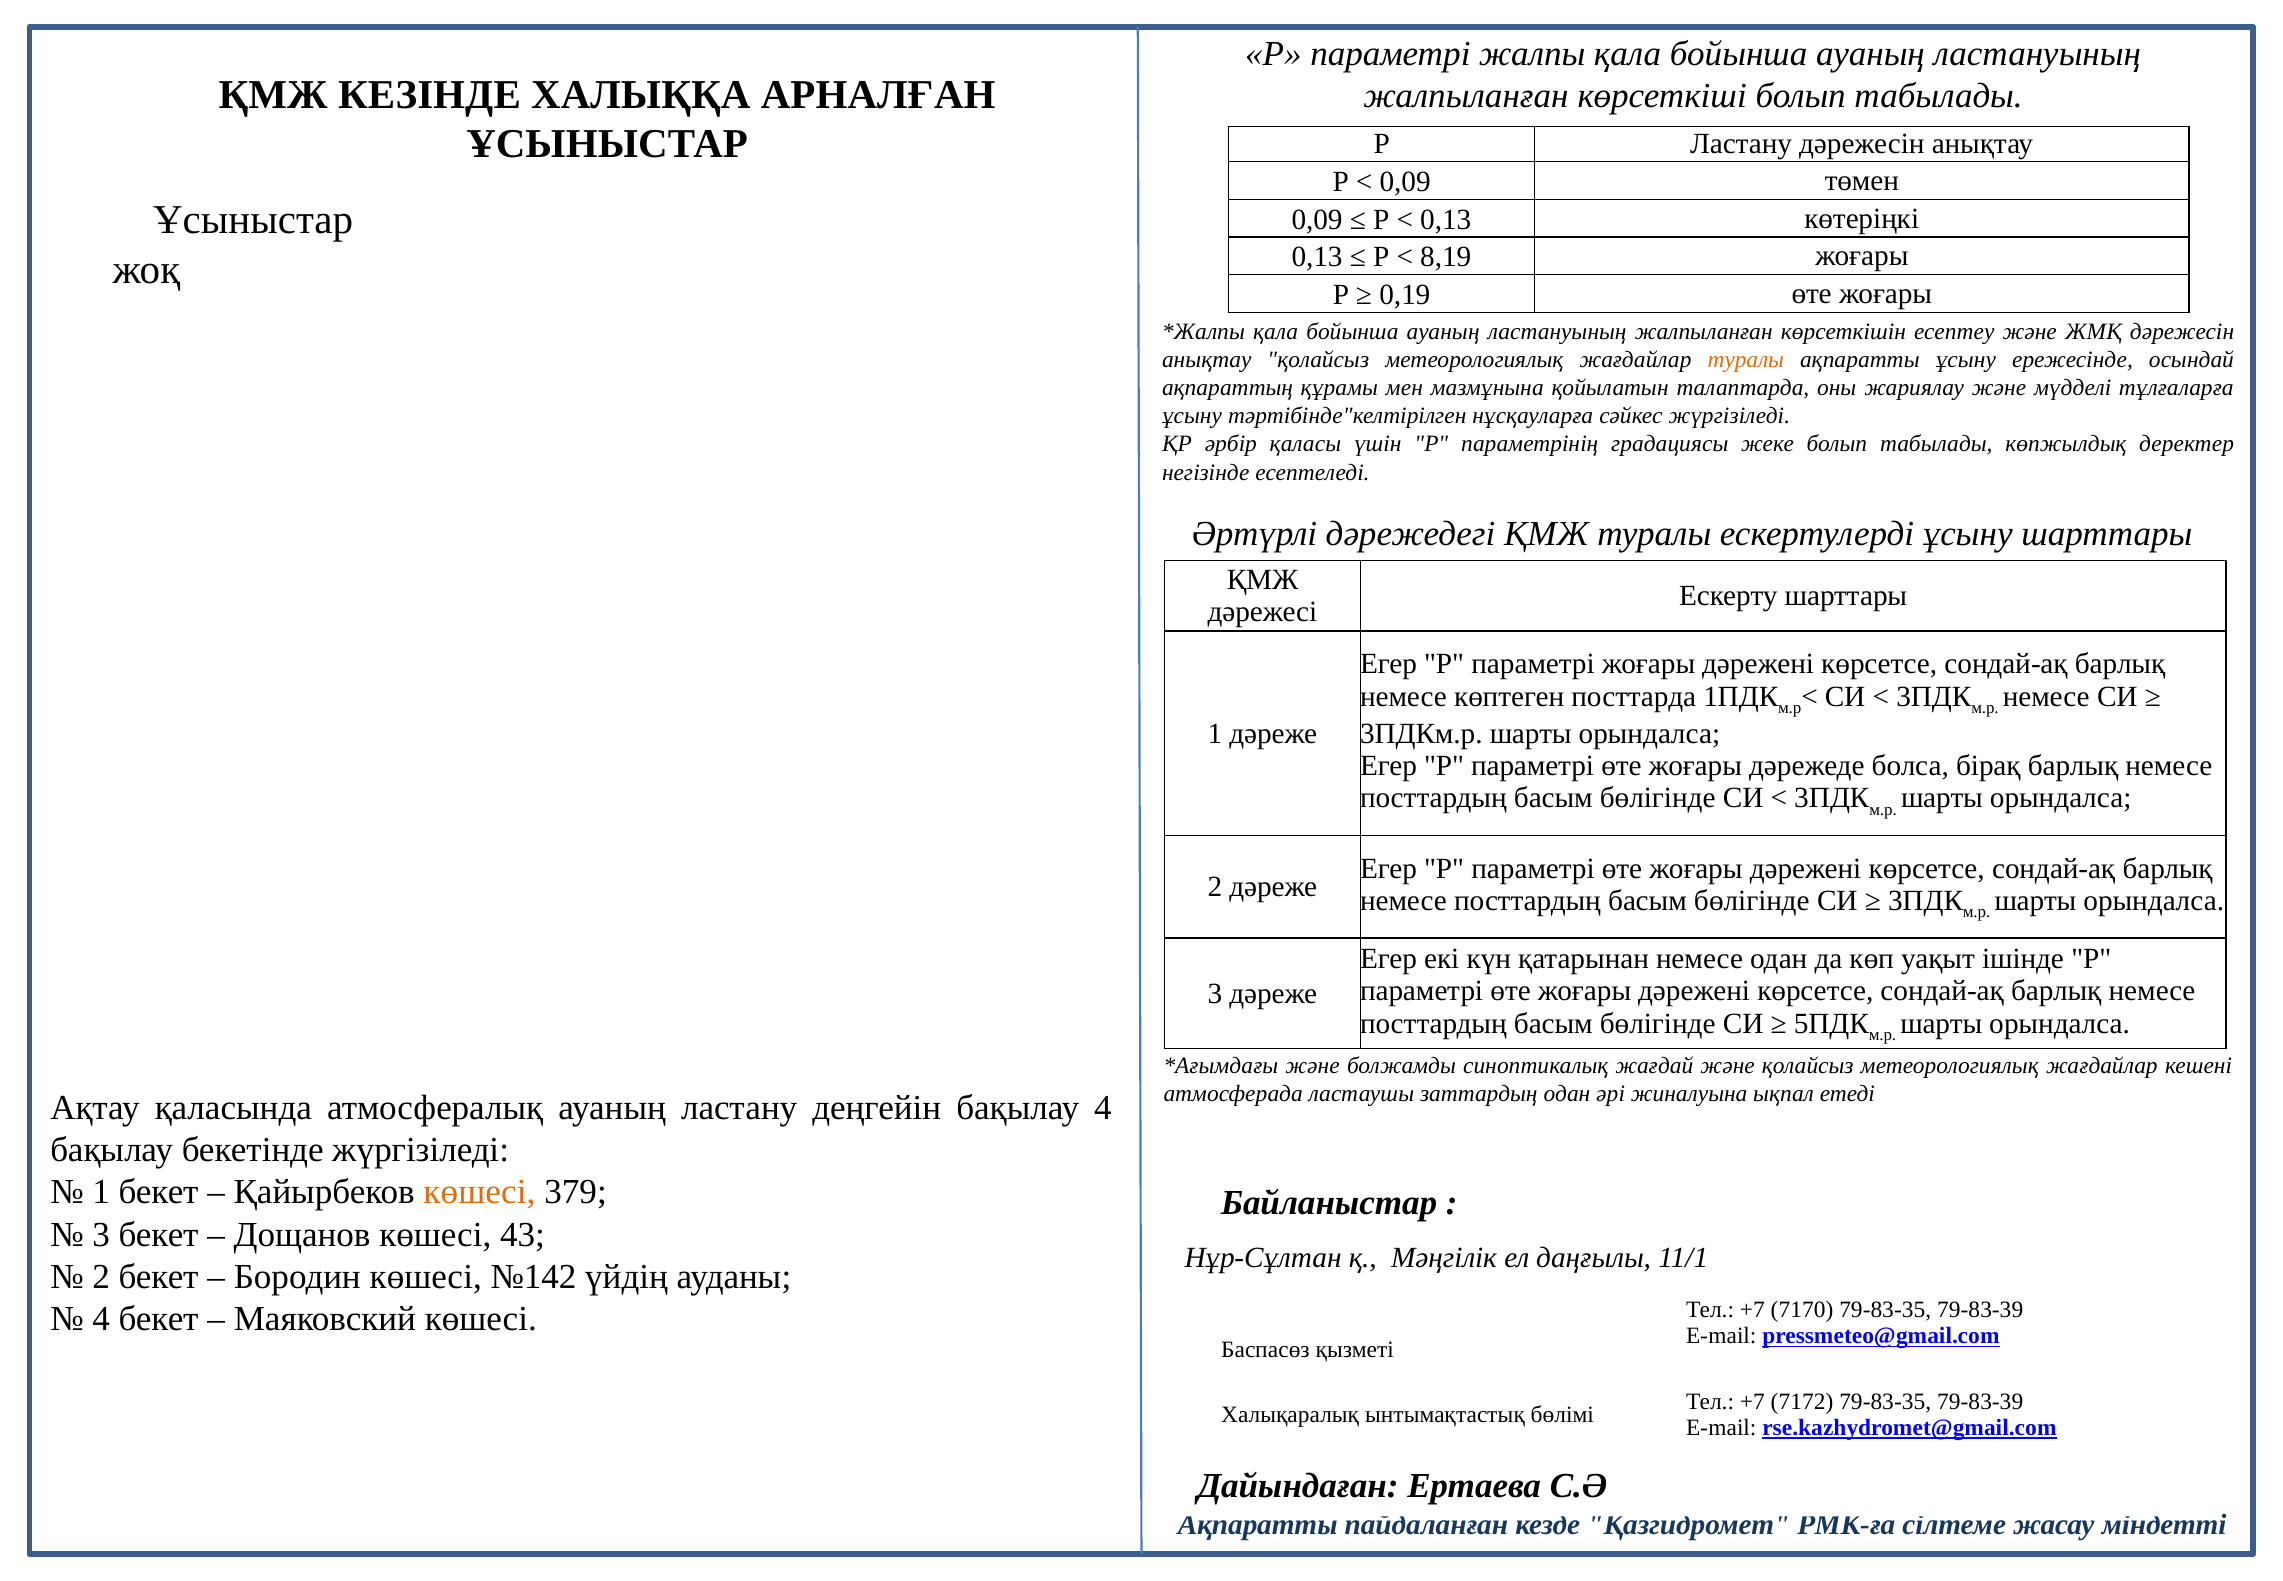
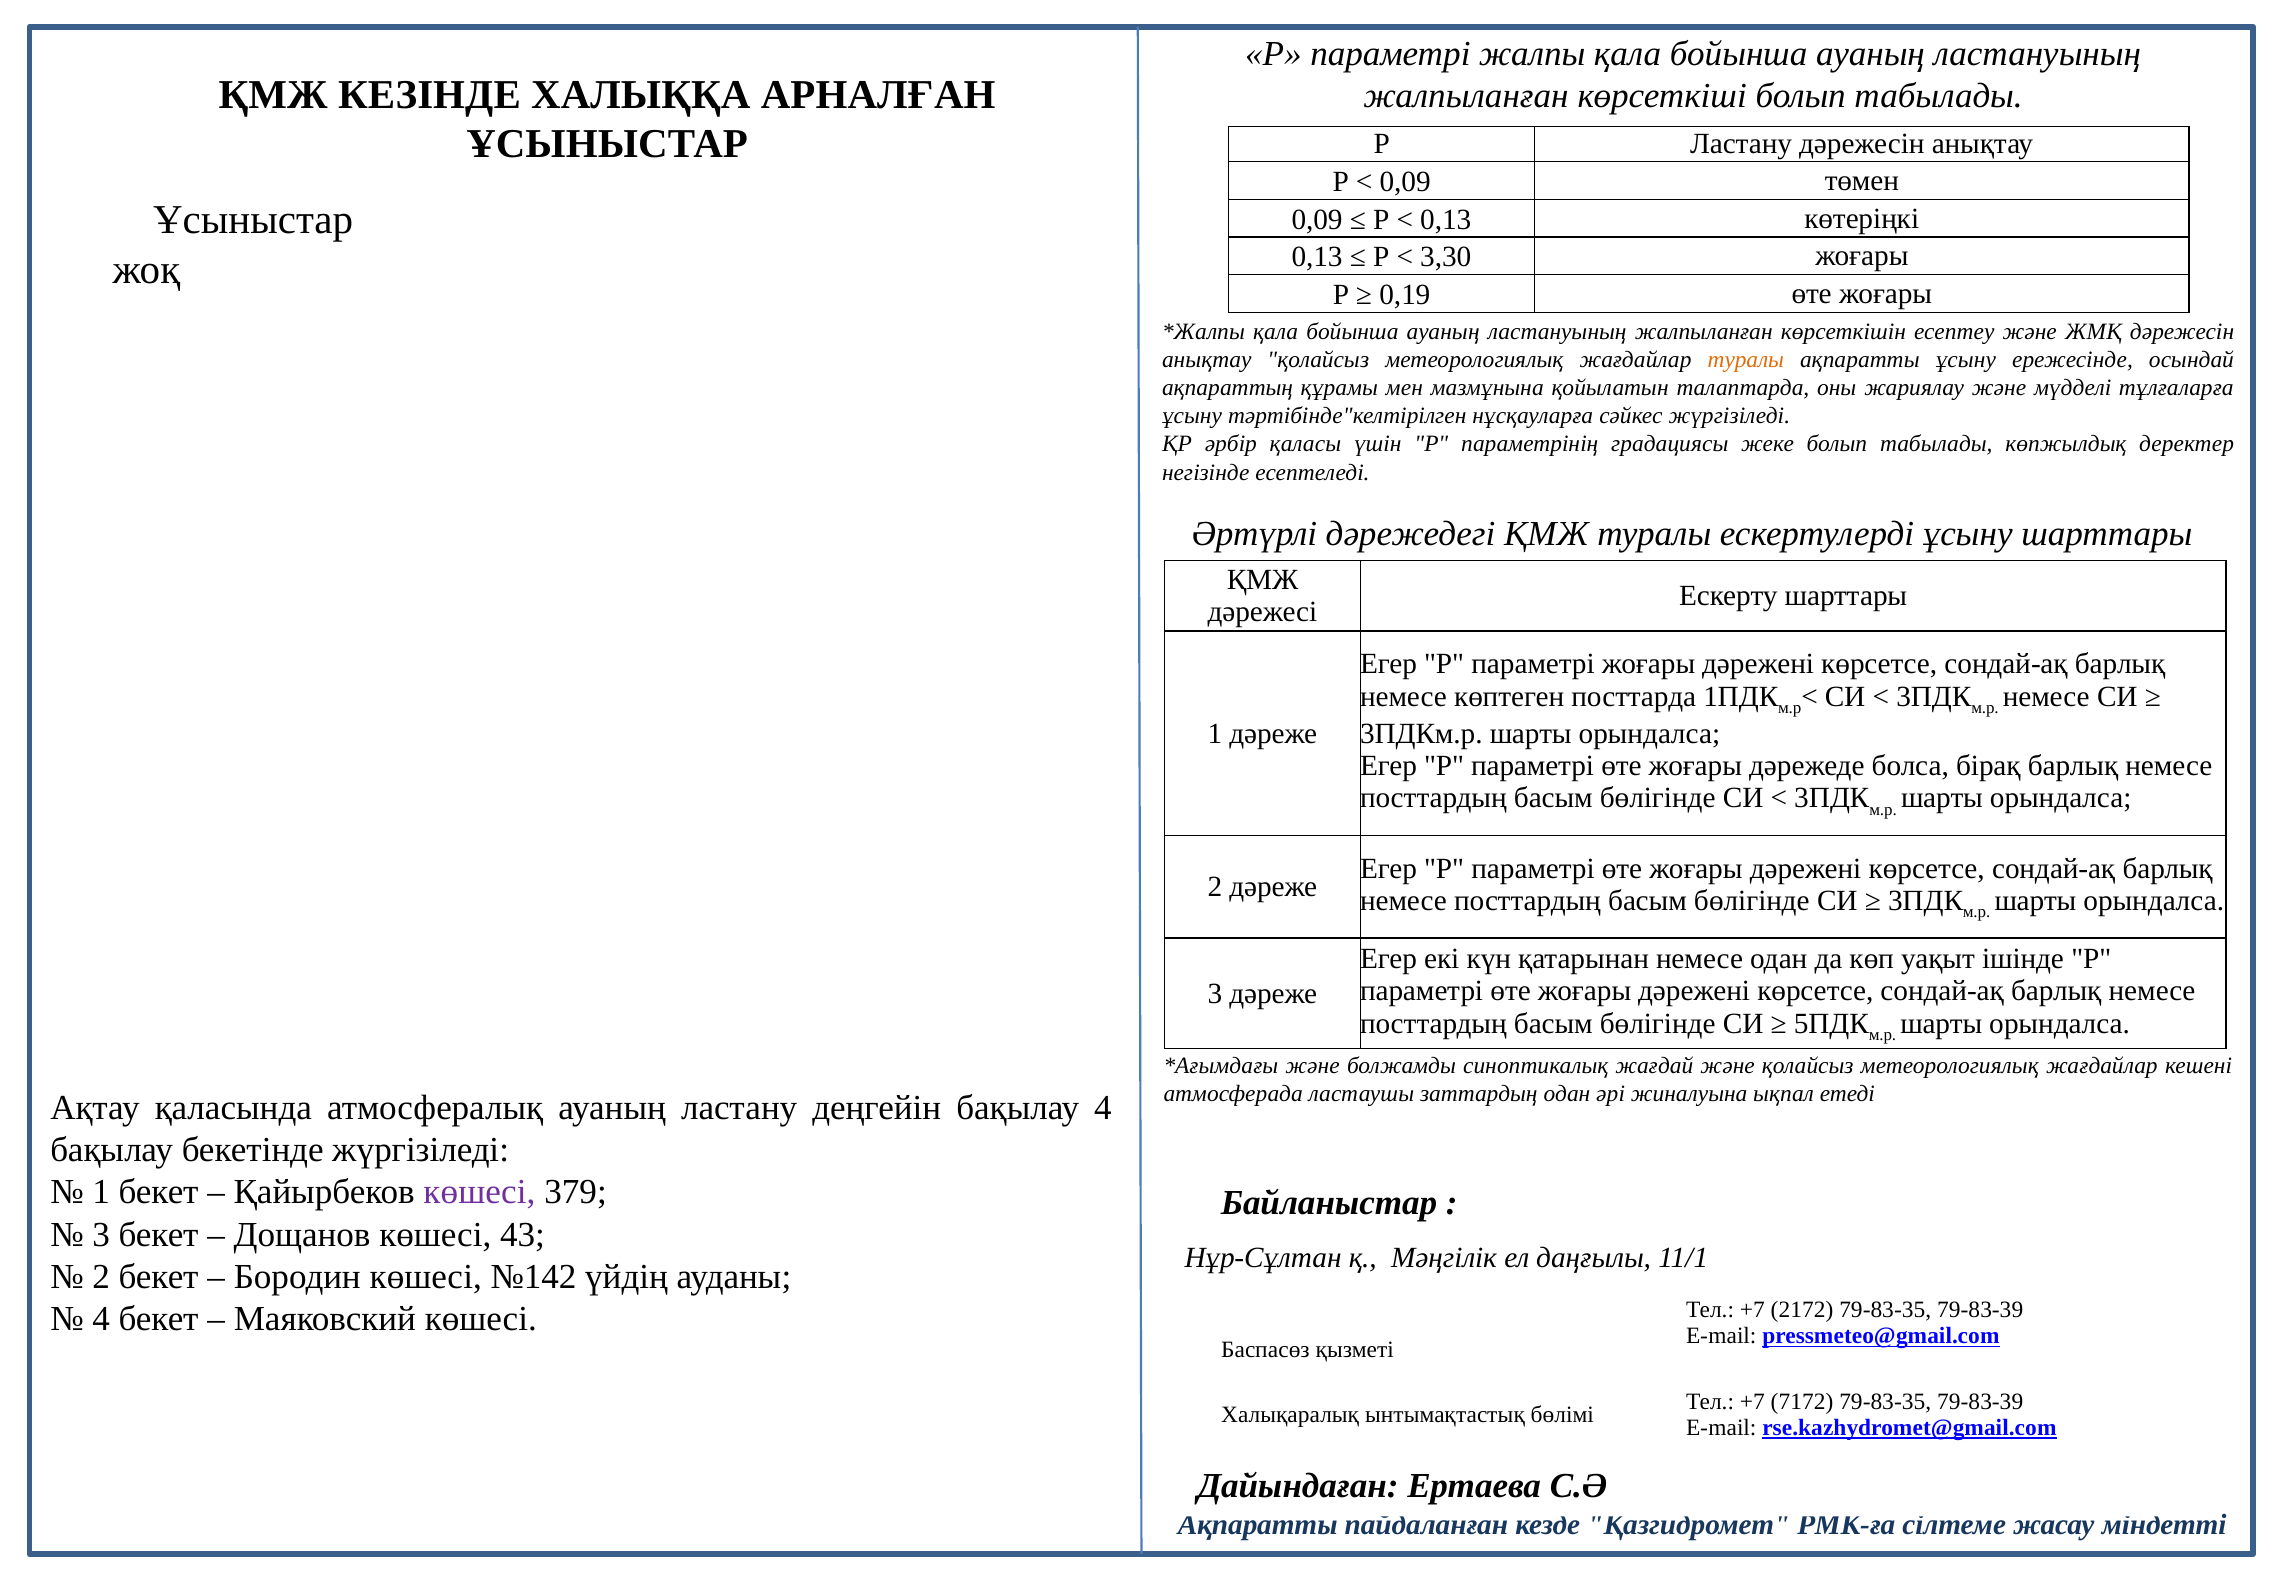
8,19: 8,19 -> 3,30
көшесі at (479, 1192) colour: orange -> purple
7170: 7170 -> 2172
